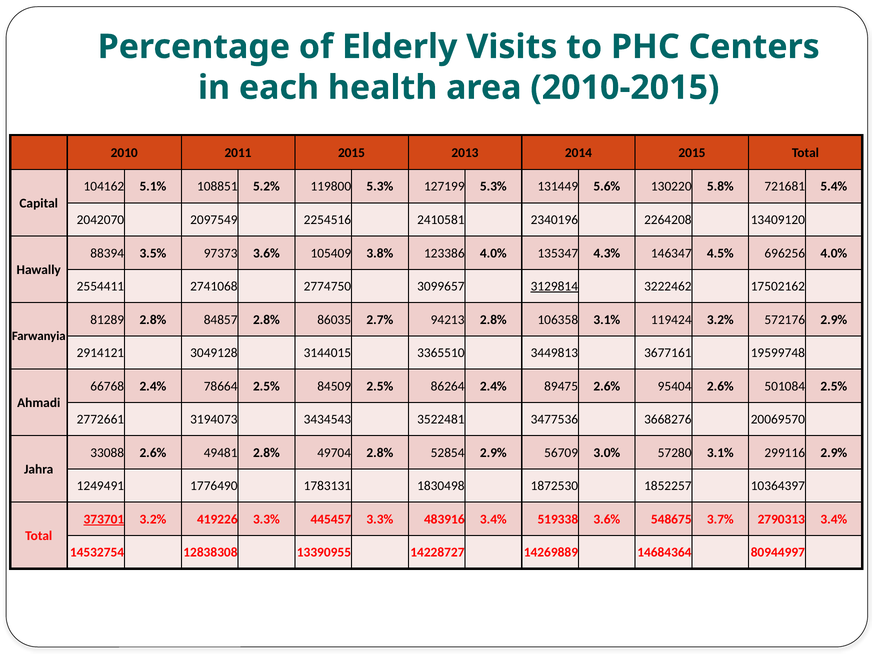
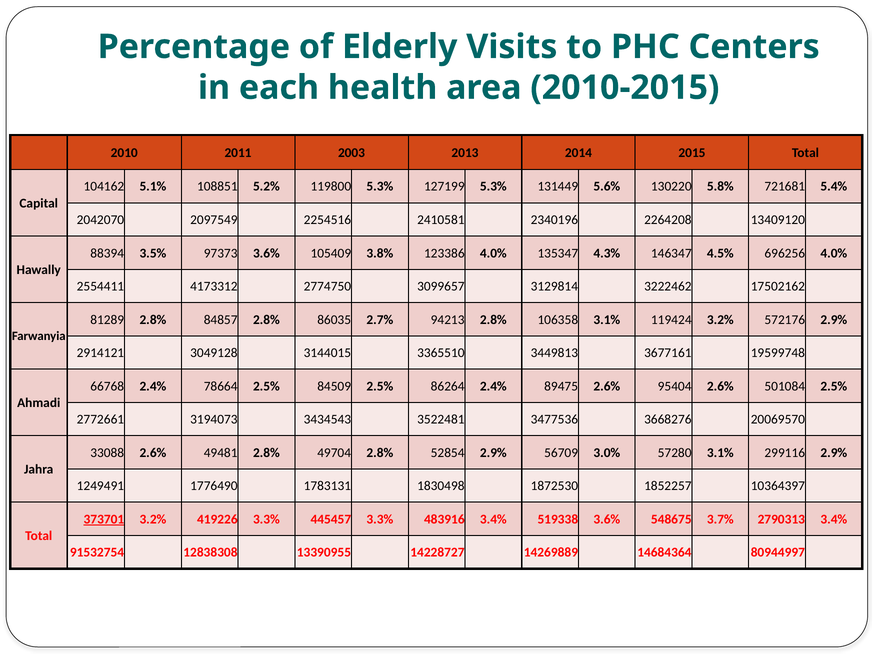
2011 2015: 2015 -> 2003
2741068: 2741068 -> 4173312
3129814 underline: present -> none
14532754: 14532754 -> 91532754
